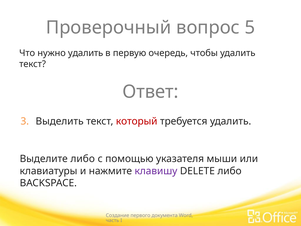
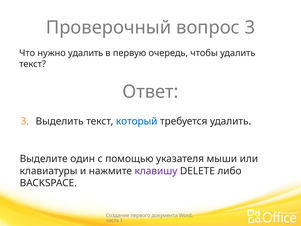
вопрос 5: 5 -> 3
который colour: red -> blue
Выделите либо: либо -> один
